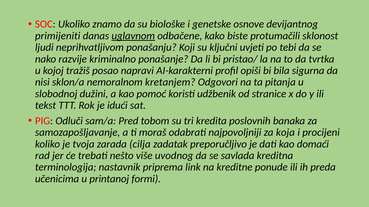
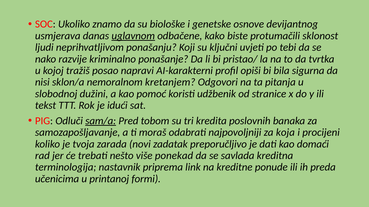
primijeniti: primijeniti -> usmjerava
sam/a underline: none -> present
cilja: cilja -> novi
uvodnog: uvodnog -> ponekad
